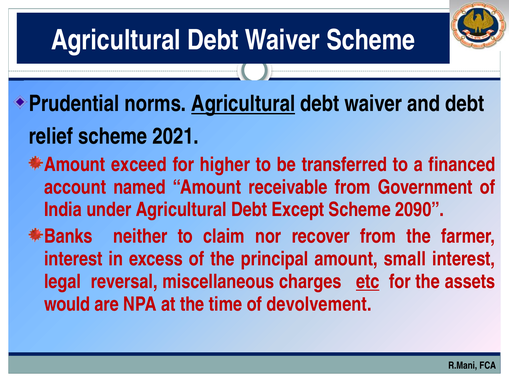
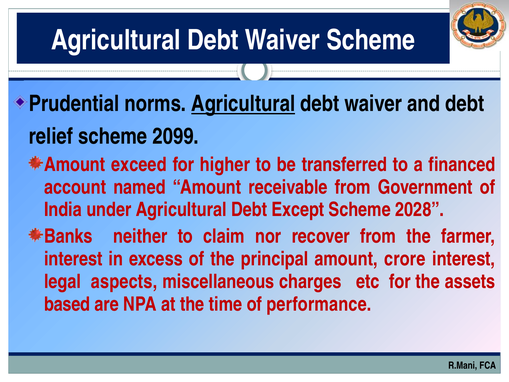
2021: 2021 -> 2099
2090: 2090 -> 2028
small: small -> crore
reversal: reversal -> aspects
etc underline: present -> none
would: would -> based
devolvement: devolvement -> performance
